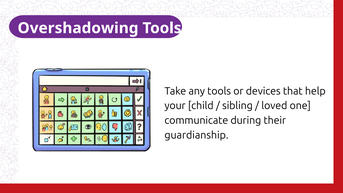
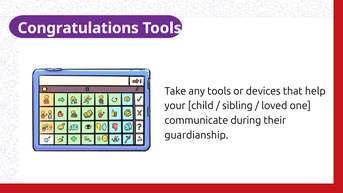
Overshadowing: Overshadowing -> Congratulations
